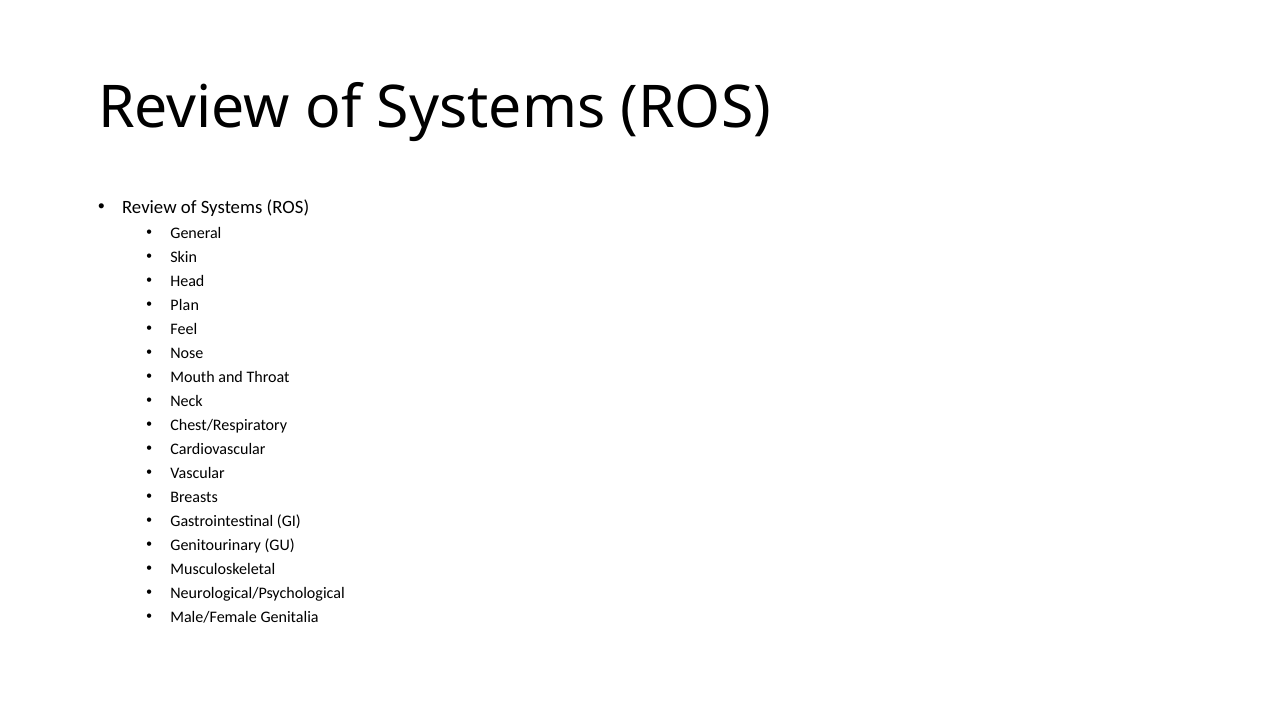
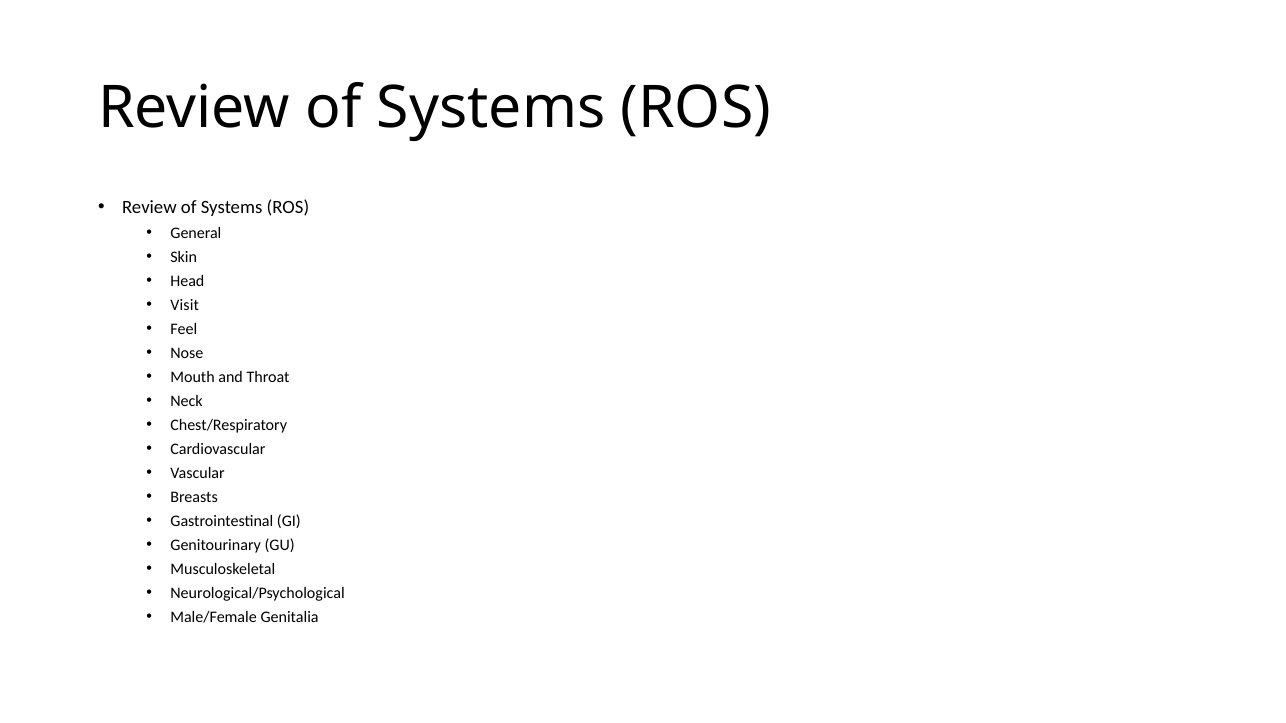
Plan: Plan -> Visit
